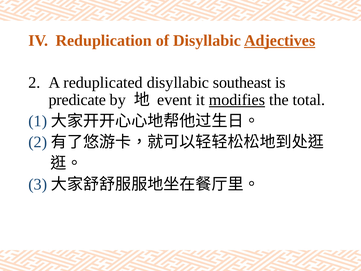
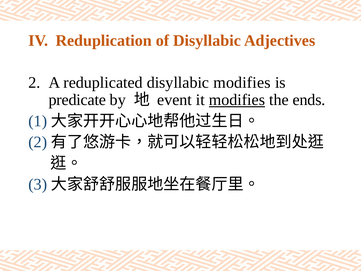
Adjectives underline: present -> none
disyllabic southeast: southeast -> modifies
total: total -> ends
